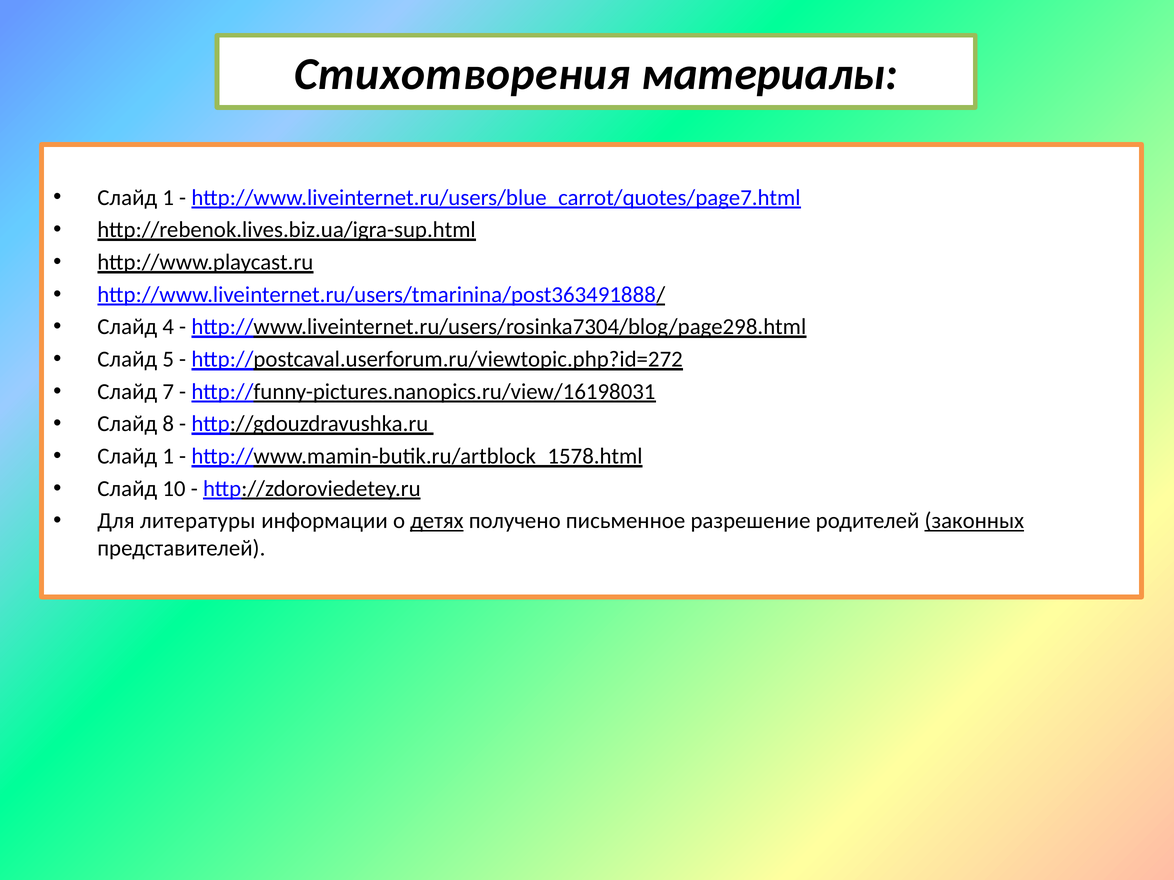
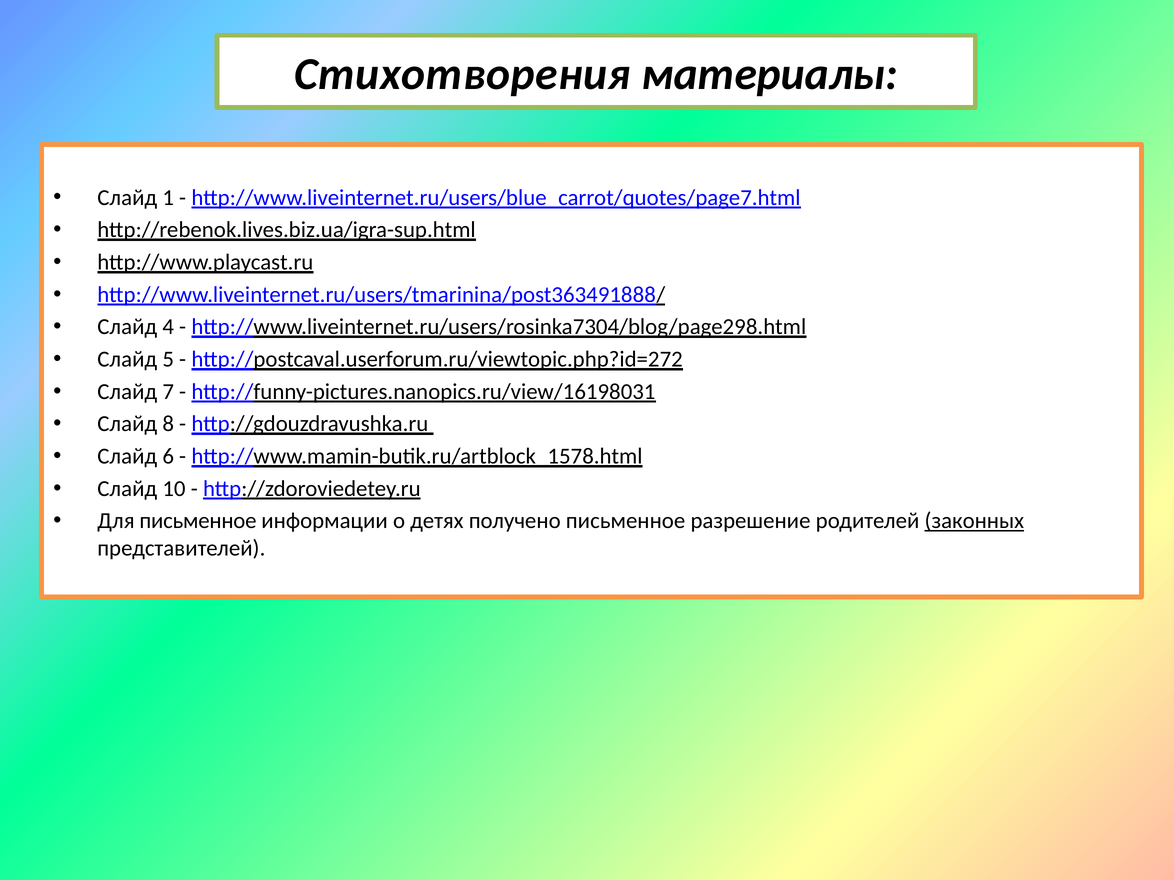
1 at (168, 456): 1 -> 6
Для литературы: литературы -> письменное
детях underline: present -> none
